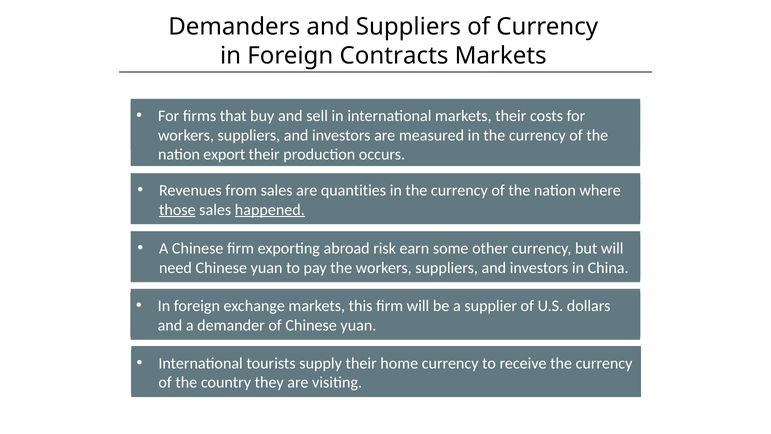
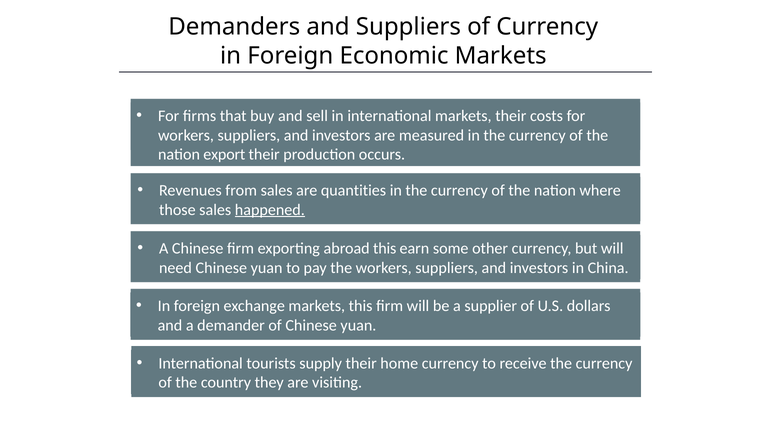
Contracts: Contracts -> Economic
those underline: present -> none
abroad risk: risk -> this
